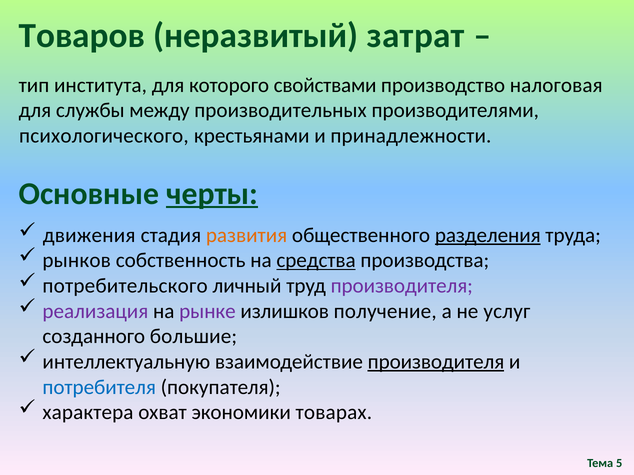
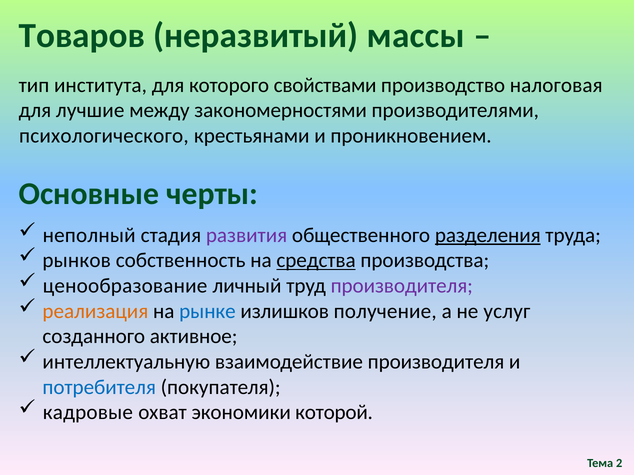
затрат: затрат -> массы
службы: службы -> лучшие
производительных: производительных -> закономерностями
принадлежности: принадлежности -> проникновением
черты underline: present -> none
движения: движения -> неполный
развития colour: orange -> purple
потребительского: потребительского -> ценообразование
реализация colour: purple -> orange
рынке colour: purple -> blue
большие: большие -> активное
производителя at (436, 362) underline: present -> none
характера: характера -> кадровые
товарах: товарах -> которой
5: 5 -> 2
